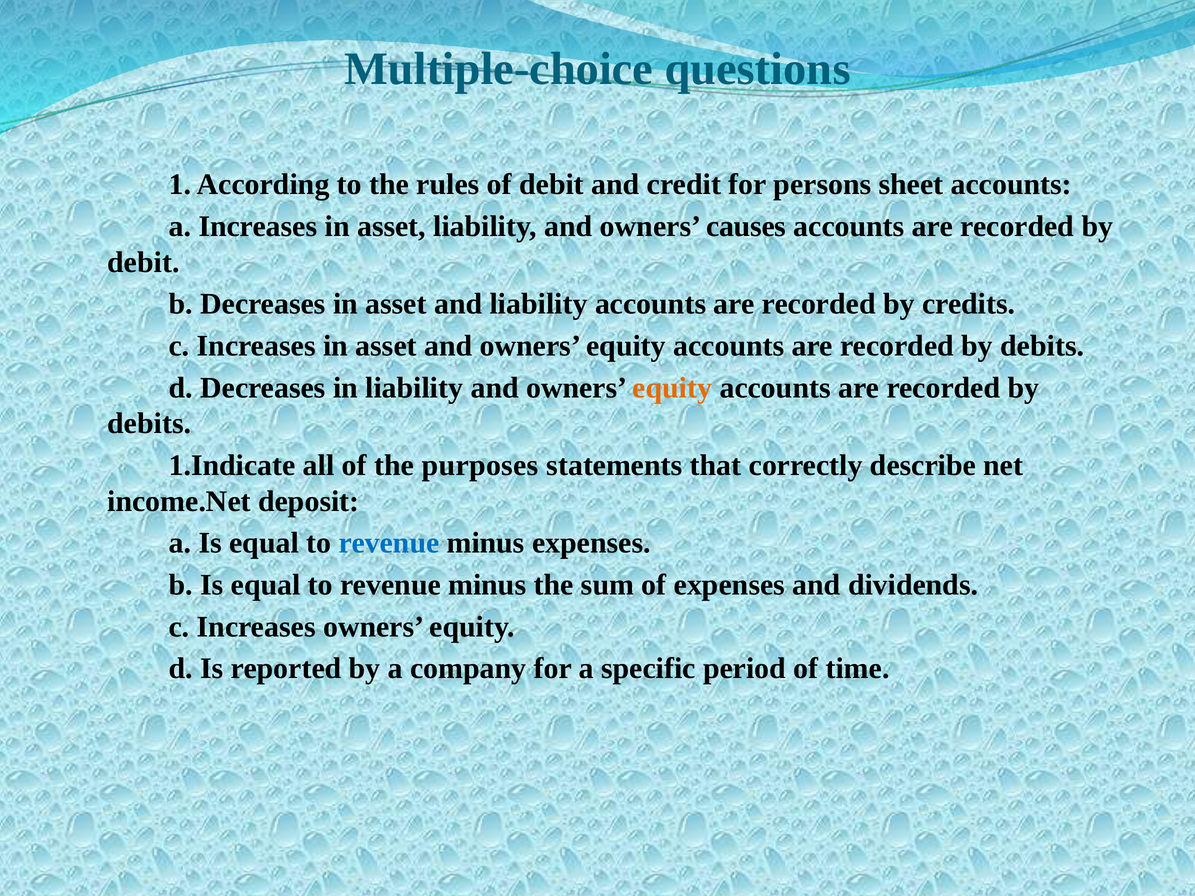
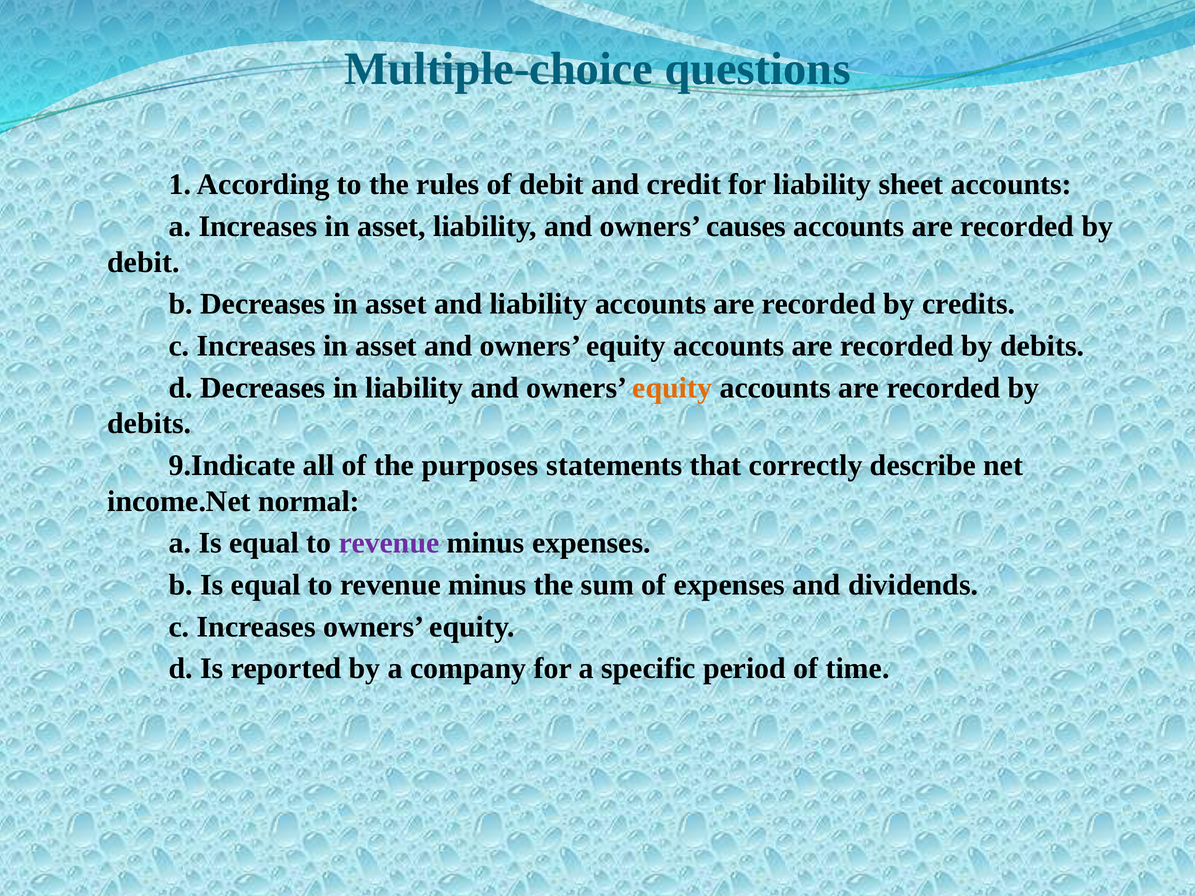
for persons: persons -> liability
1.Indicate: 1.Indicate -> 9.Indicate
deposit: deposit -> normal
revenue at (389, 543) colour: blue -> purple
